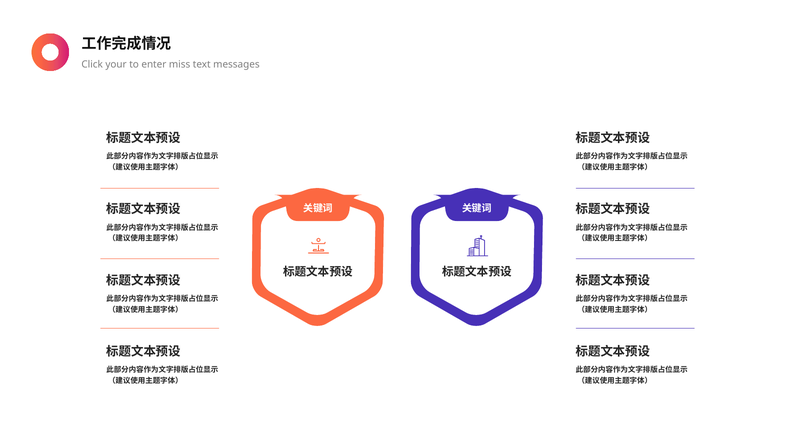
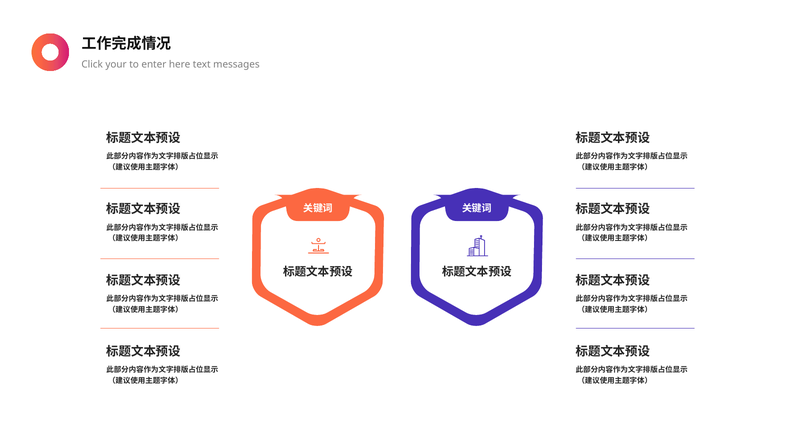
miss: miss -> here
